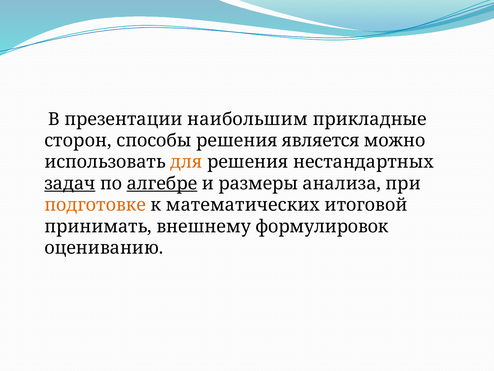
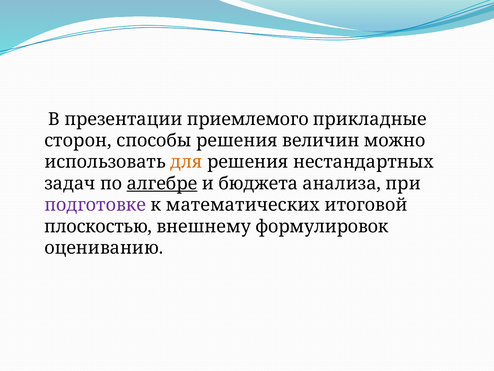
наибольшим: наибольшим -> приемлемого
является: является -> величин
задач underline: present -> none
размеры: размеры -> бюджета
подготовке colour: orange -> purple
принимать: принимать -> плоскостью
